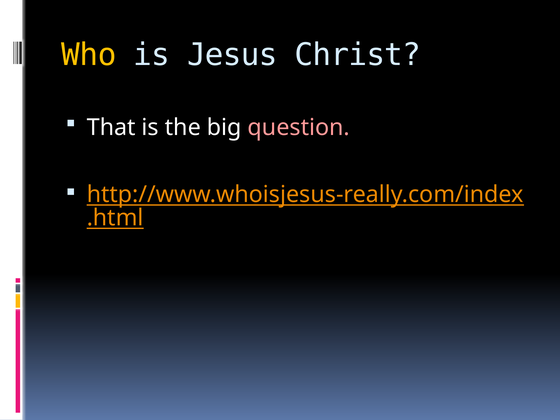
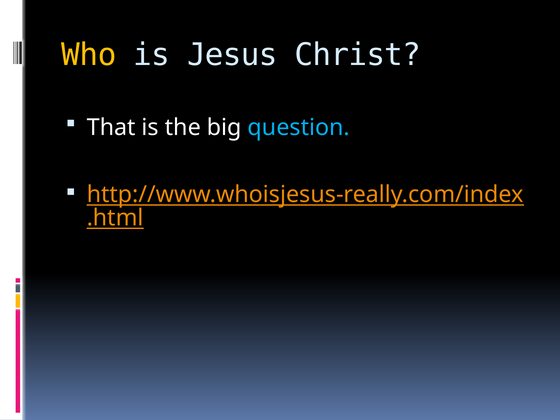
question colour: pink -> light blue
